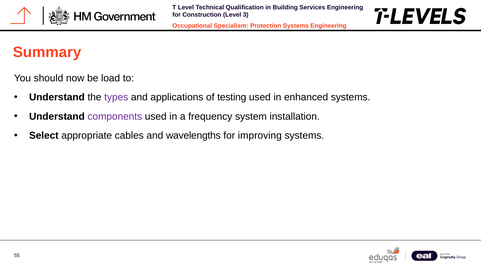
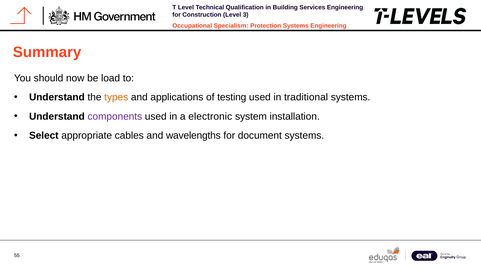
types colour: purple -> orange
enhanced: enhanced -> traditional
frequency: frequency -> electronic
improving: improving -> document
